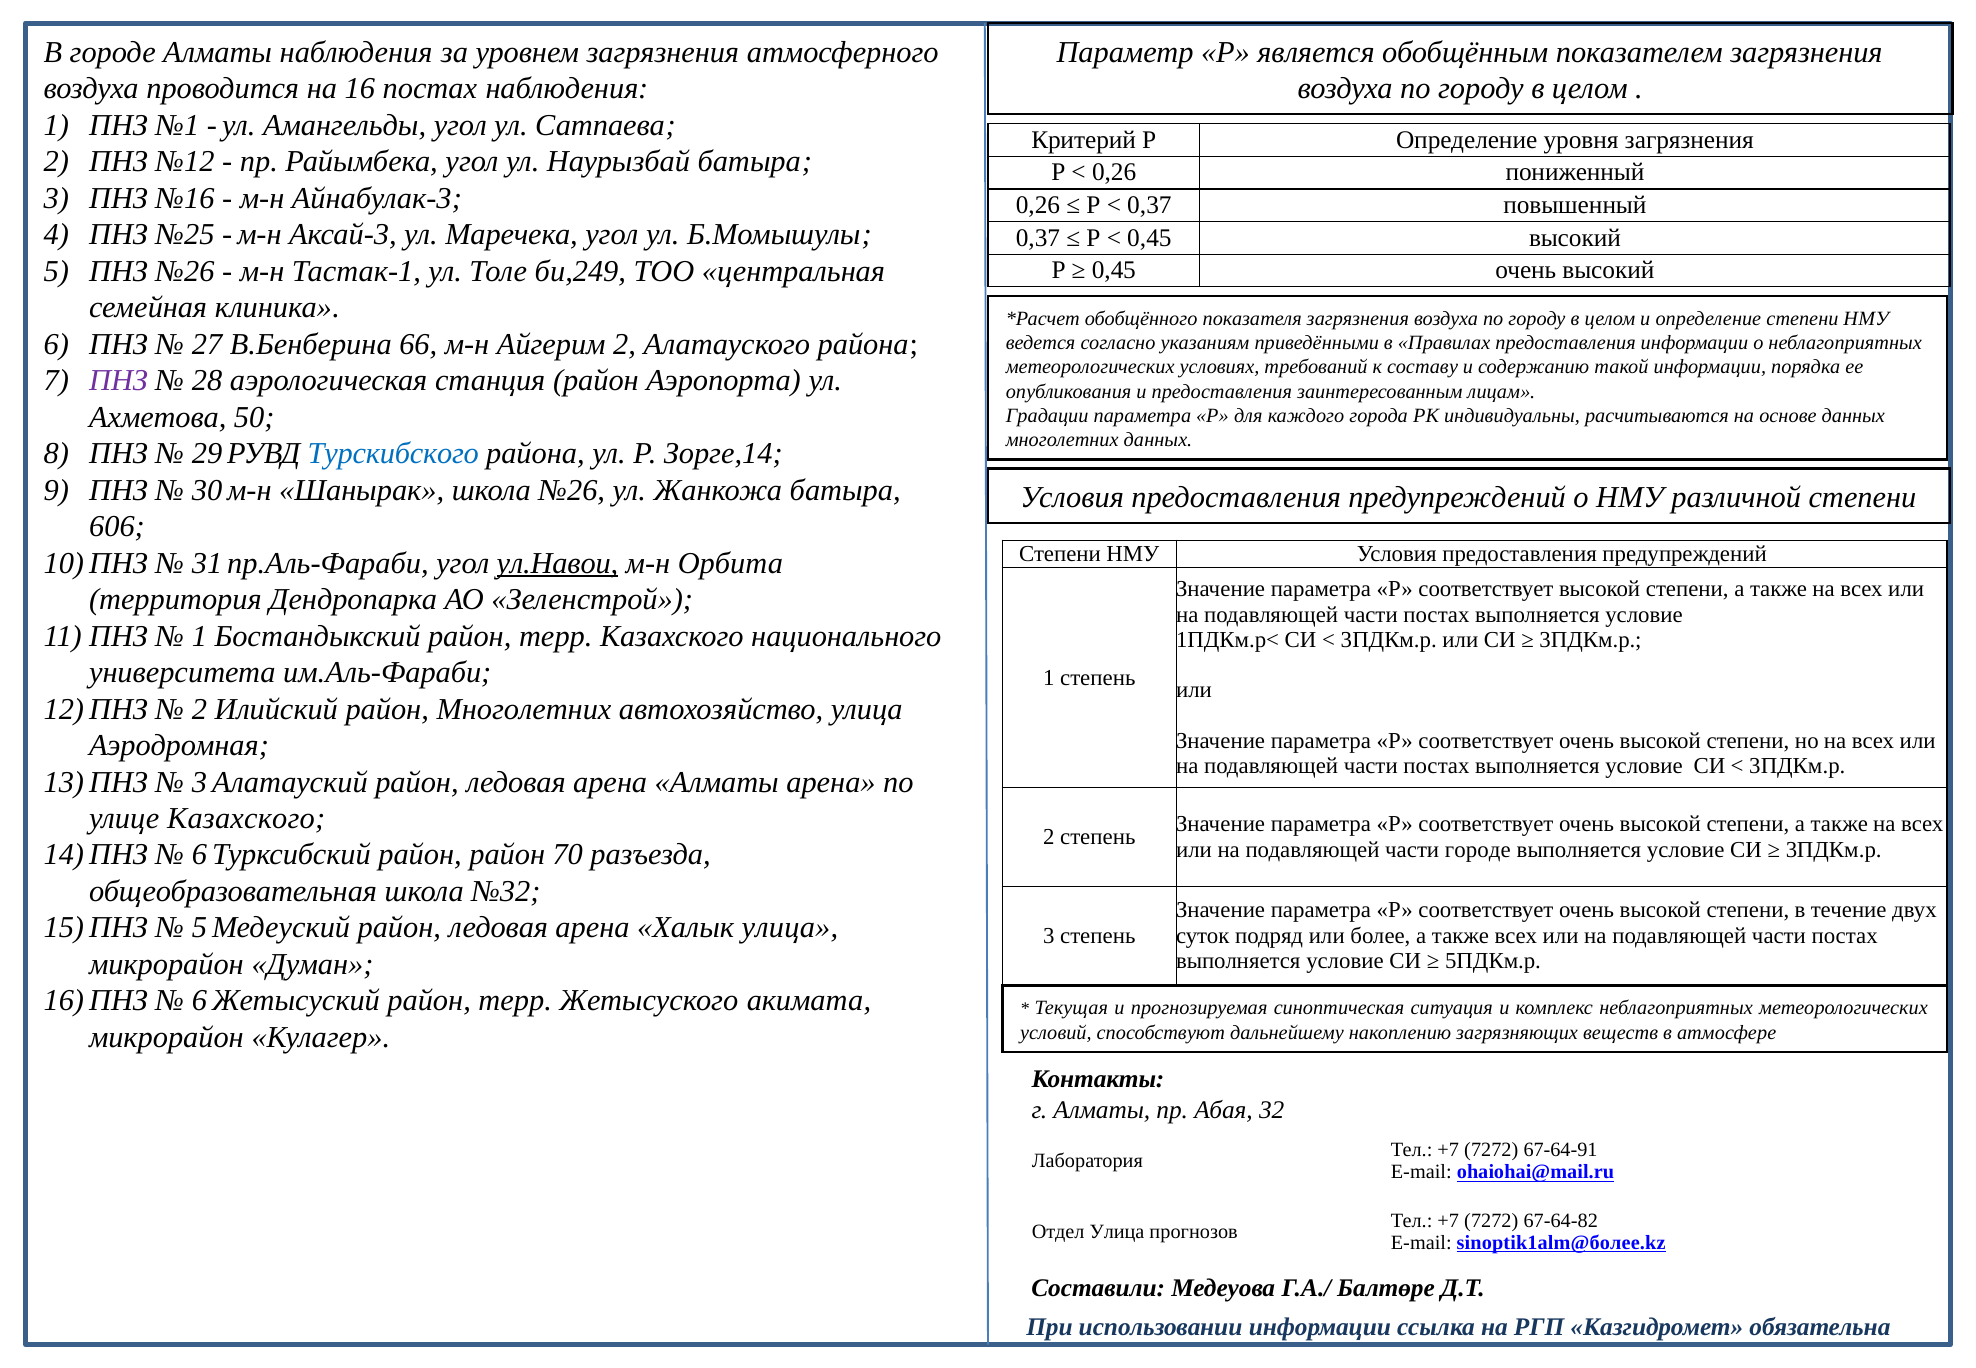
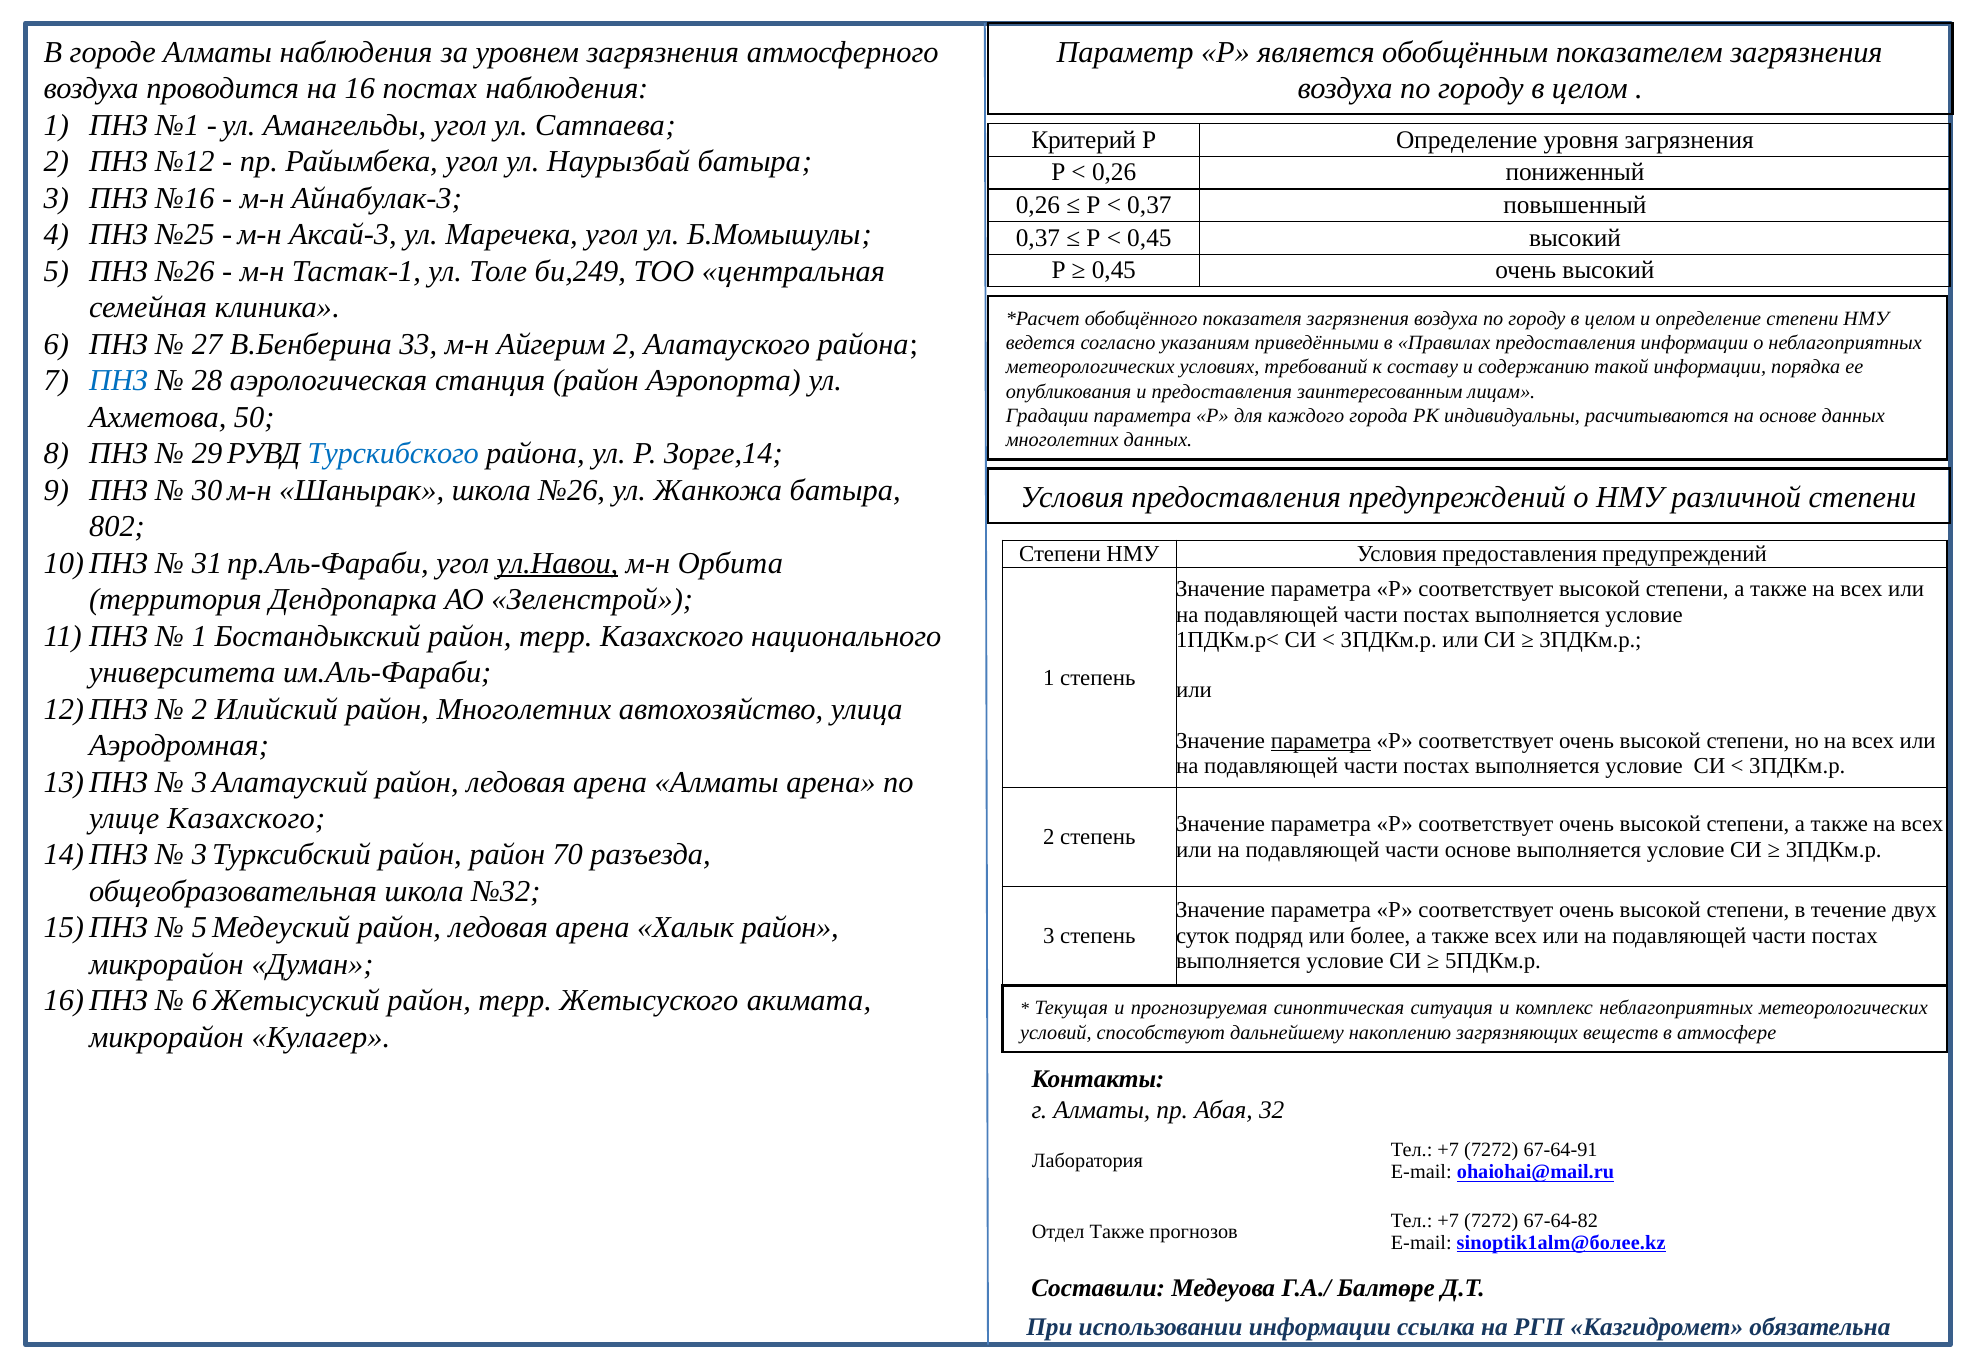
66: 66 -> 33
ПНЗ at (119, 381) colour: purple -> blue
606: 606 -> 802
параметра at (1321, 741) underline: none -> present
части городе: городе -> основе
6 at (200, 855): 6 -> 3
Халык улица: улица -> район
Отдел Улица: Улица -> Также
